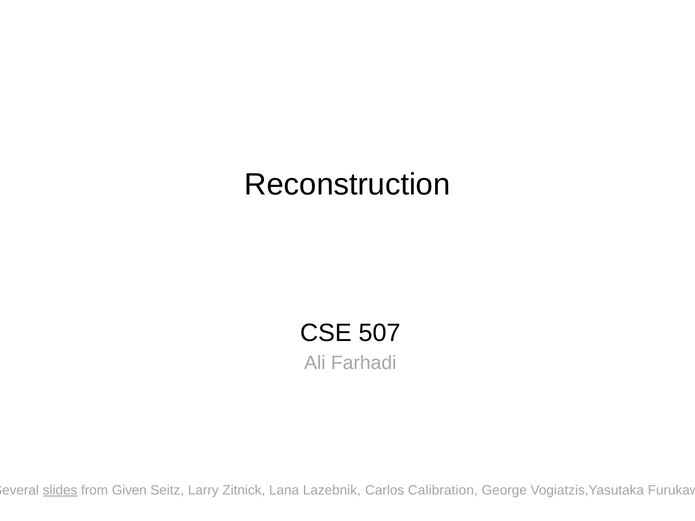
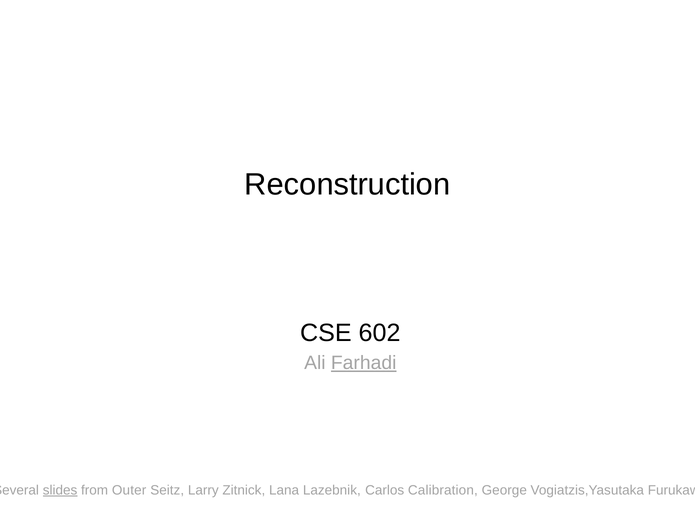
507: 507 -> 602
Farhadi underline: none -> present
Given: Given -> Outer
